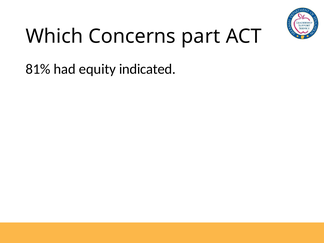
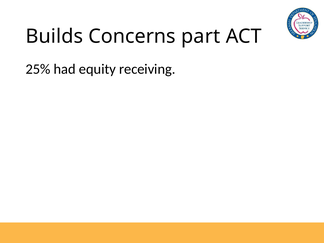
Which: Which -> Builds
81%: 81% -> 25%
indicated: indicated -> receiving
